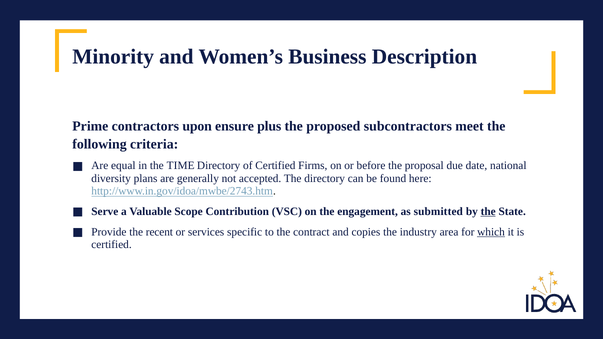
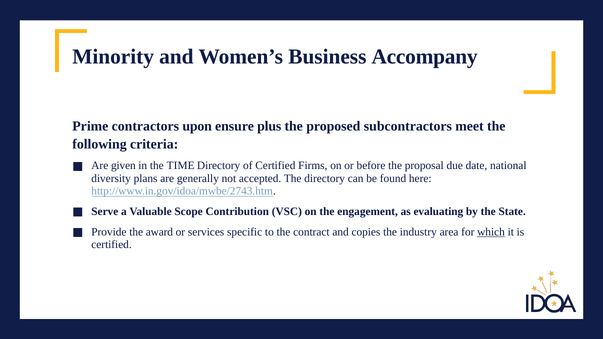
Description: Description -> Accompany
equal: equal -> given
submitted: submitted -> evaluating
the at (488, 212) underline: present -> none
recent: recent -> award
